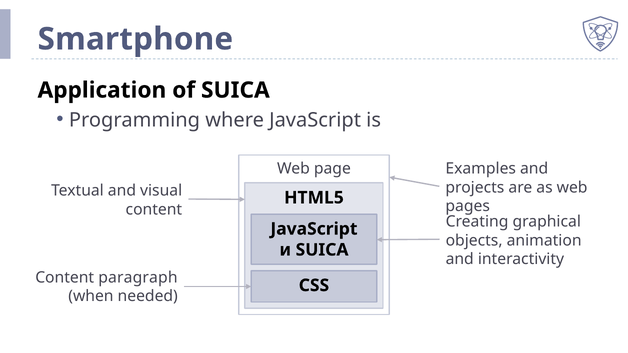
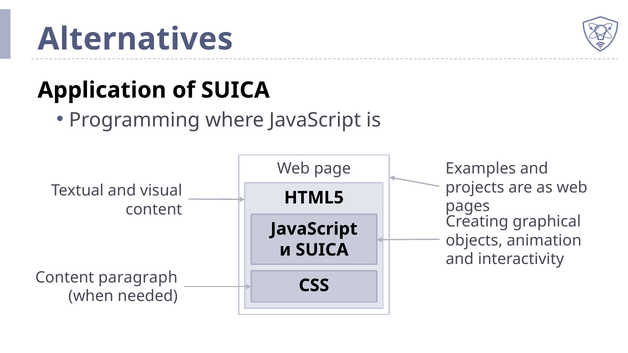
Smartphone: Smartphone -> Alternatives
